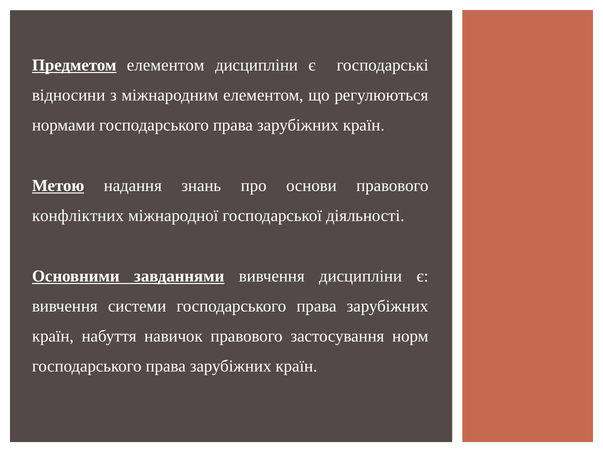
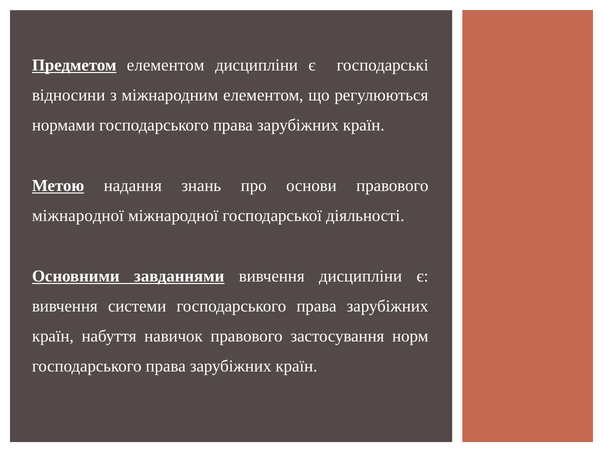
конфліктних at (78, 216): конфліктних -> міжнародної
